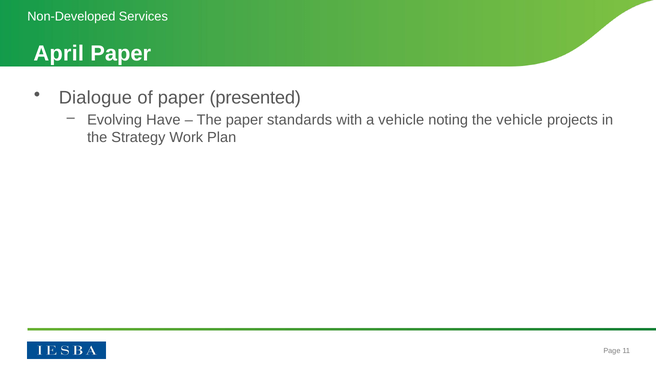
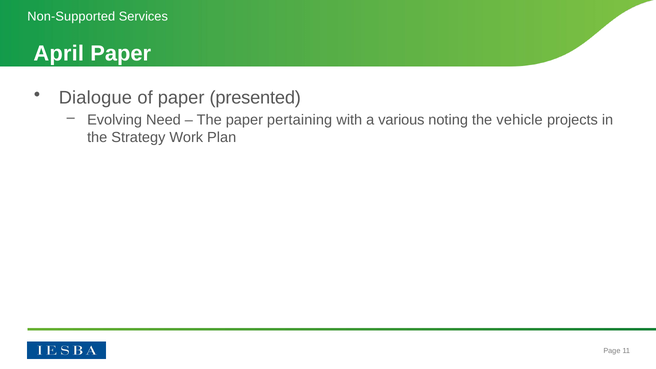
Non-Developed: Non-Developed -> Non-Supported
Have: Have -> Need
standards: standards -> pertaining
a vehicle: vehicle -> various
